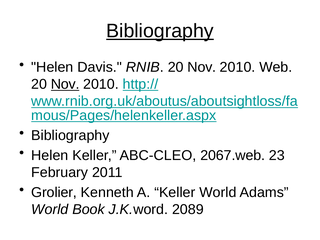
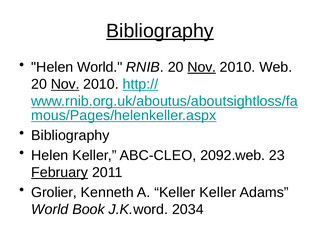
Helen Davis: Davis -> World
Nov at (202, 67) underline: none -> present
2067.web: 2067.web -> 2092.web
February underline: none -> present
Keller World: World -> Keller
2089: 2089 -> 2034
